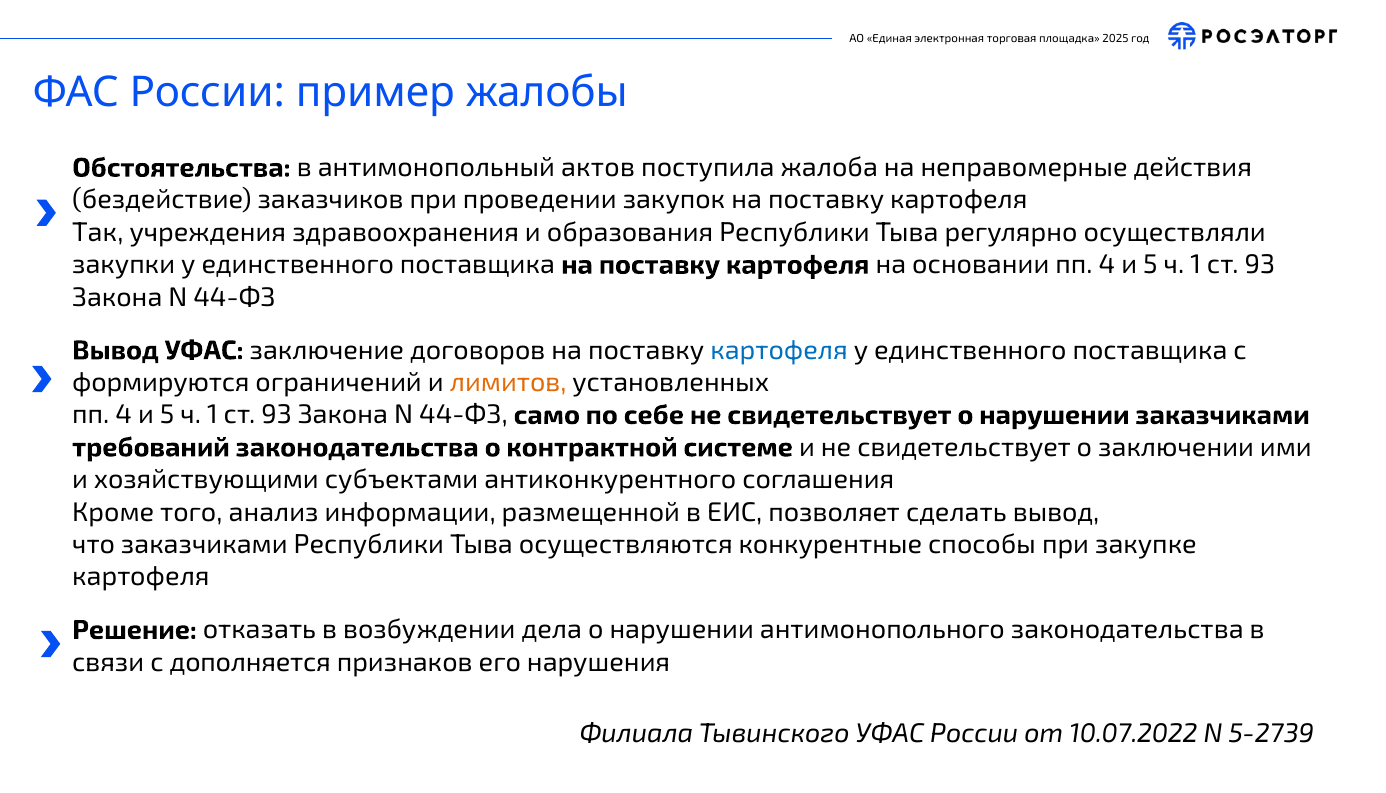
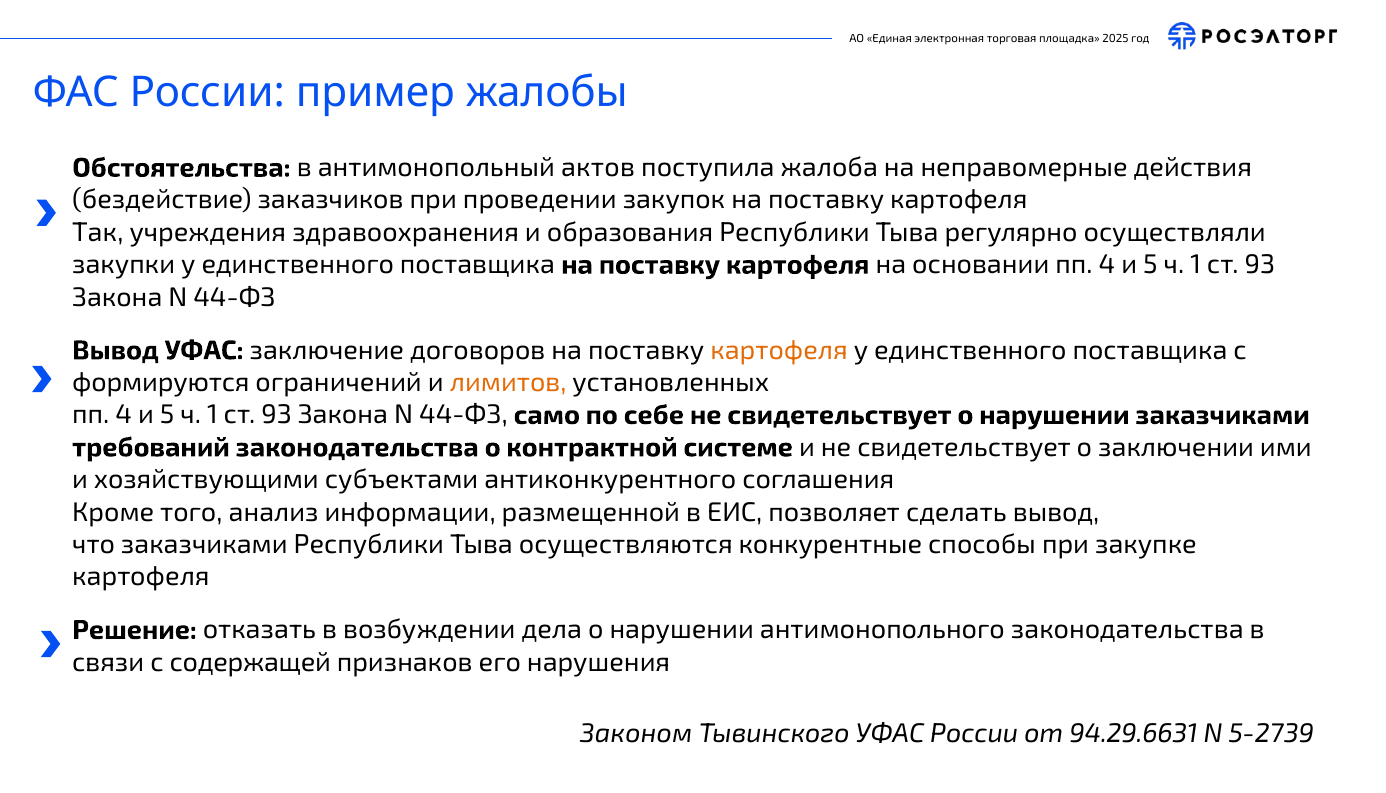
картофеля at (779, 350) colour: blue -> orange
дополняется: дополняется -> содержащей
Филиала: Филиала -> Законом
10.07.2022: 10.07.2022 -> 94.29.6631
